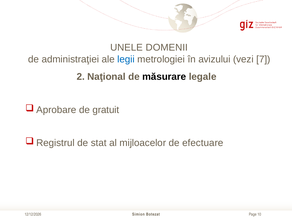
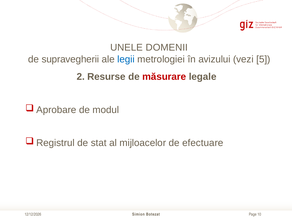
administraţiei: administraţiei -> supravegherii
7: 7 -> 5
Naţional: Naţional -> Resurse
măsurare colour: black -> red
gratuit: gratuit -> modul
